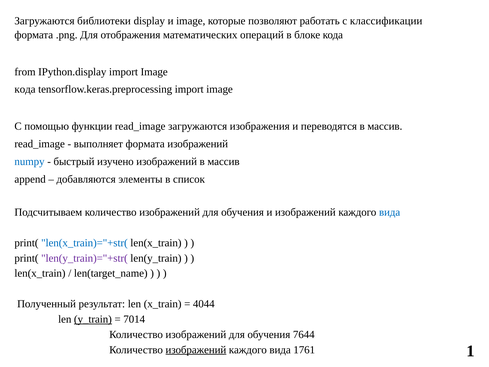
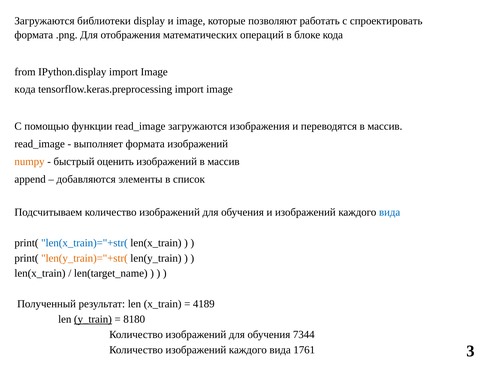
классификации: классификации -> спроектировать
numpy colour: blue -> orange
изучено: изучено -> оценить
len(y_train)="+str( colour: purple -> orange
4044: 4044 -> 4189
7014: 7014 -> 8180
7644: 7644 -> 7344
изображений at (196, 350) underline: present -> none
1: 1 -> 3
